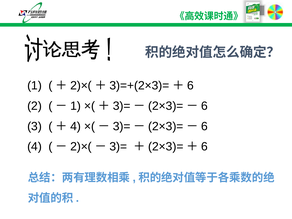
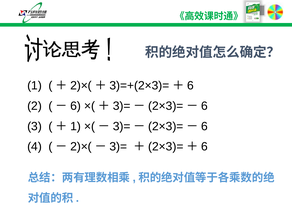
1 at (76, 106): 1 -> 6
4 at (76, 126): 4 -> 1
